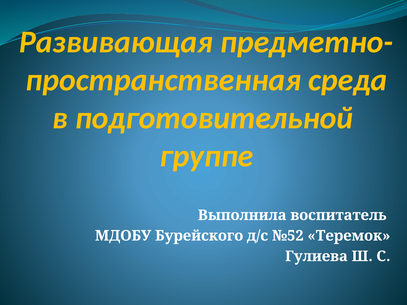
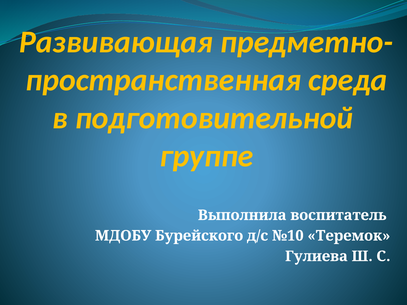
№52: №52 -> №10
